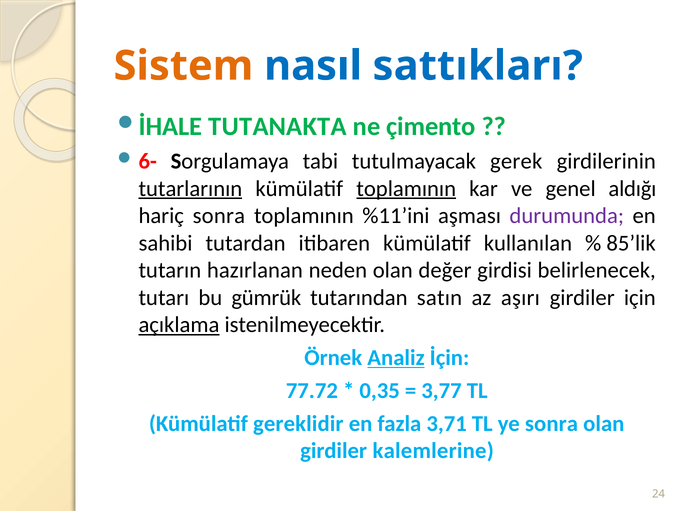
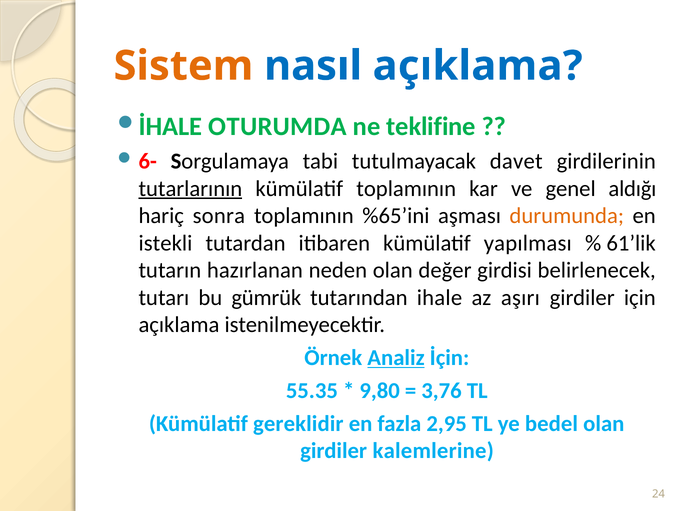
nasıl sattıkları: sattıkları -> açıklama
TUTANAKTA: TUTANAKTA -> OTURUMDA
çimento: çimento -> teklifine
gerek: gerek -> davet
toplamının at (406, 189) underline: present -> none
%11’ini: %11’ini -> %65’ini
durumunda colour: purple -> orange
sahibi: sahibi -> istekli
kullanılan: kullanılan -> yapılması
85’lik: 85’lik -> 61’lik
satın: satın -> ihale
açıklama at (179, 325) underline: present -> none
77.72: 77.72 -> 55.35
0,35: 0,35 -> 9,80
3,77: 3,77 -> 3,76
3,71: 3,71 -> 2,95
ye sonra: sonra -> bedel
